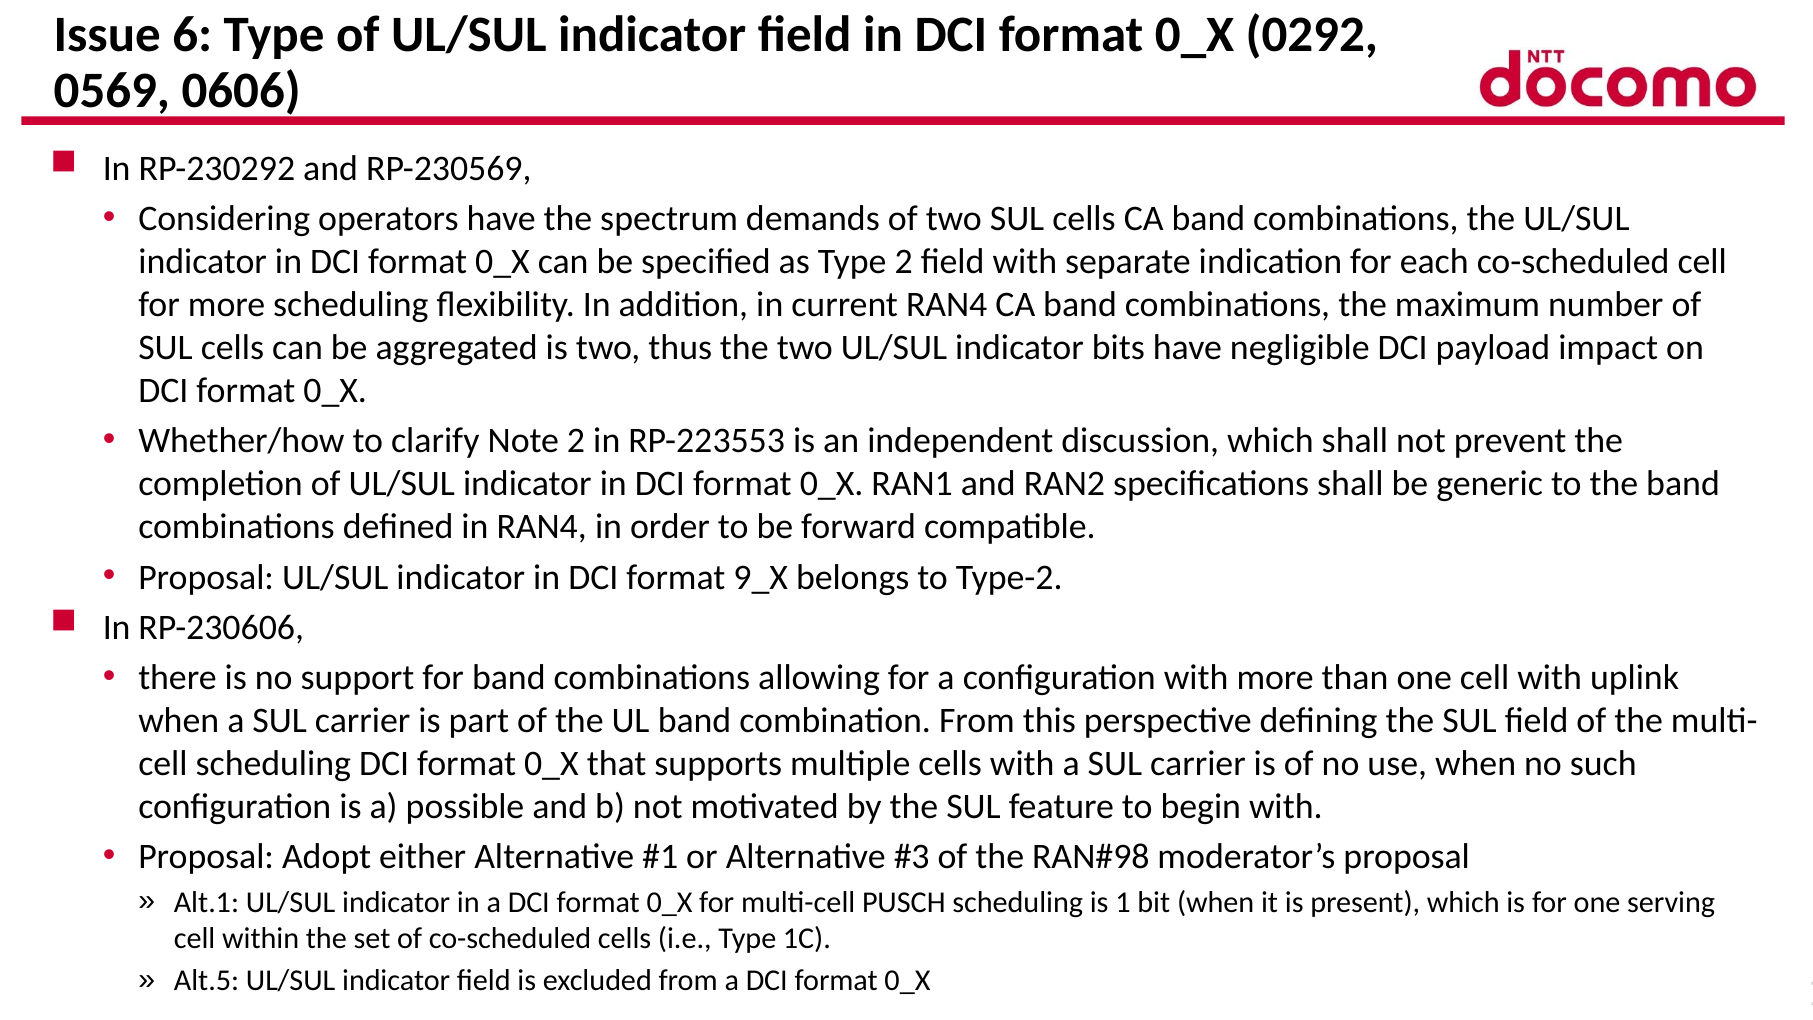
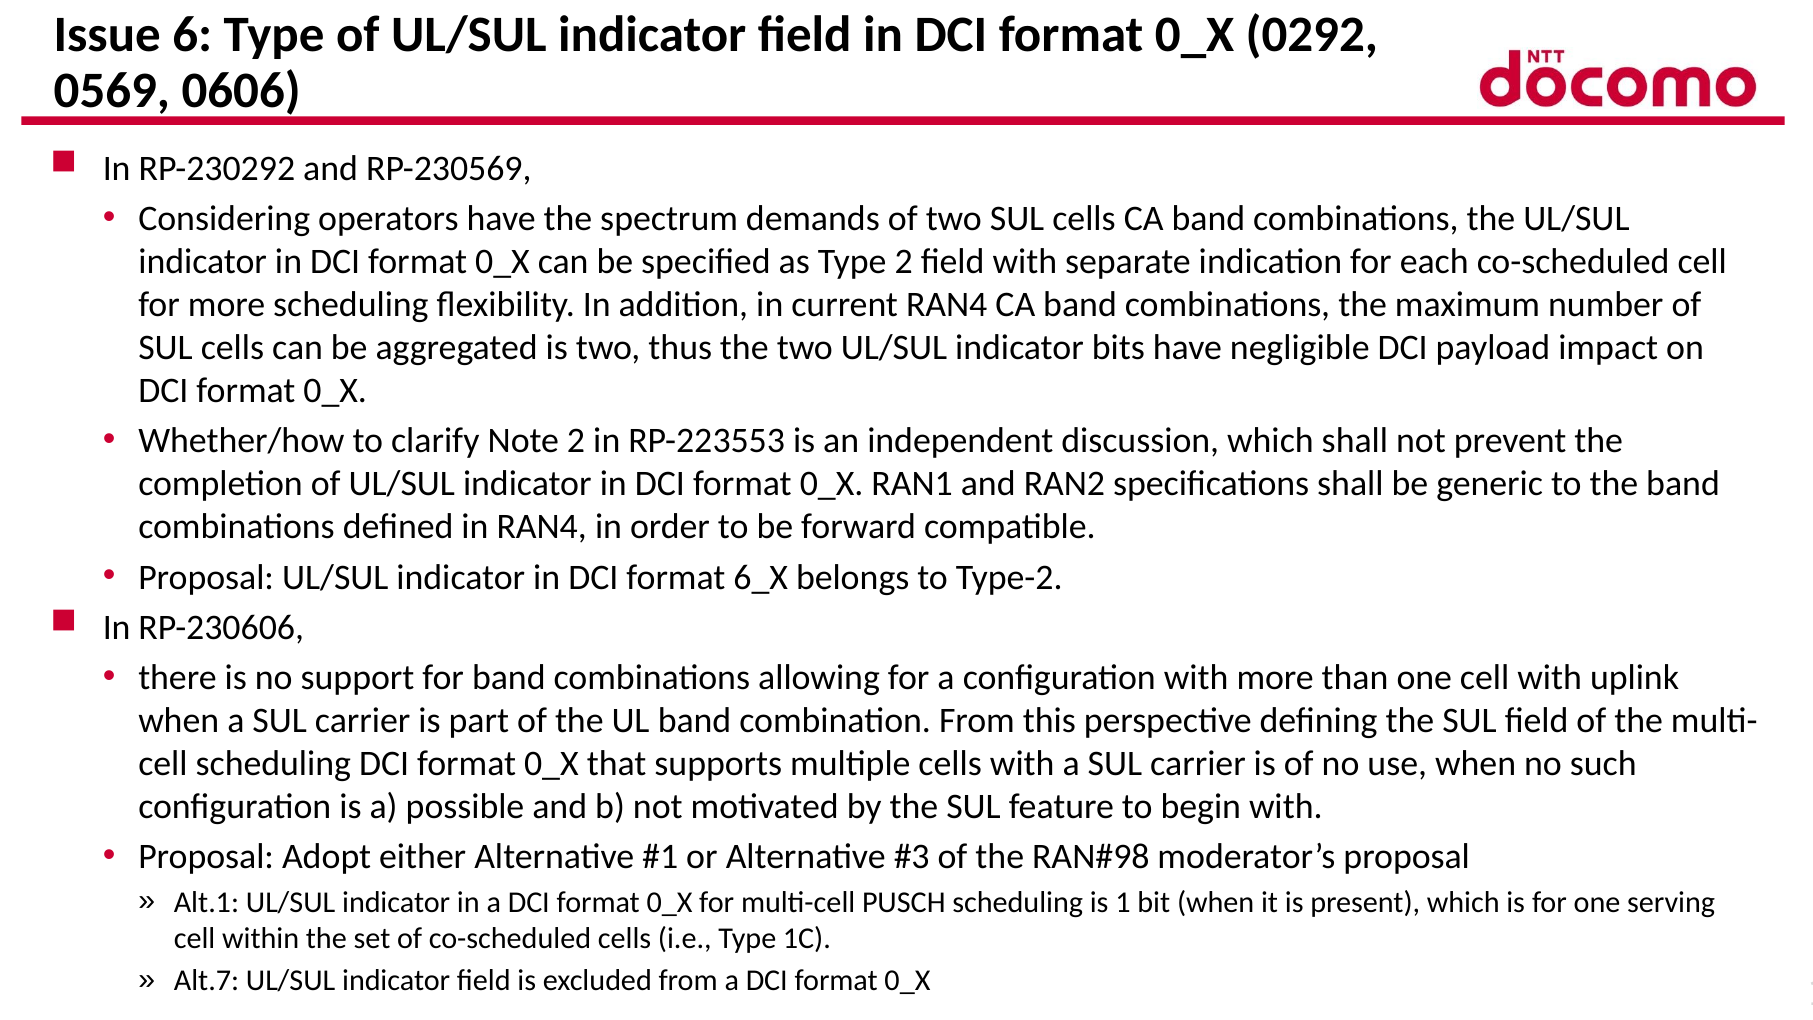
9_X: 9_X -> 6_X
Alt.5: Alt.5 -> Alt.7
